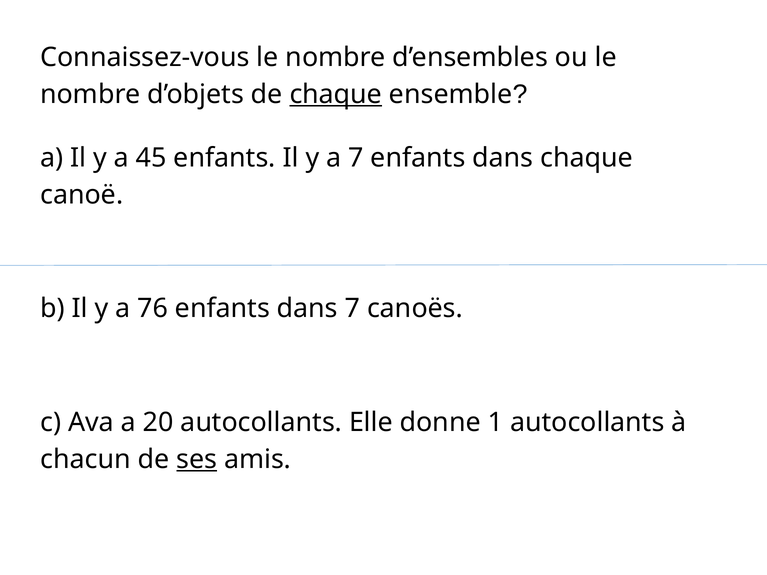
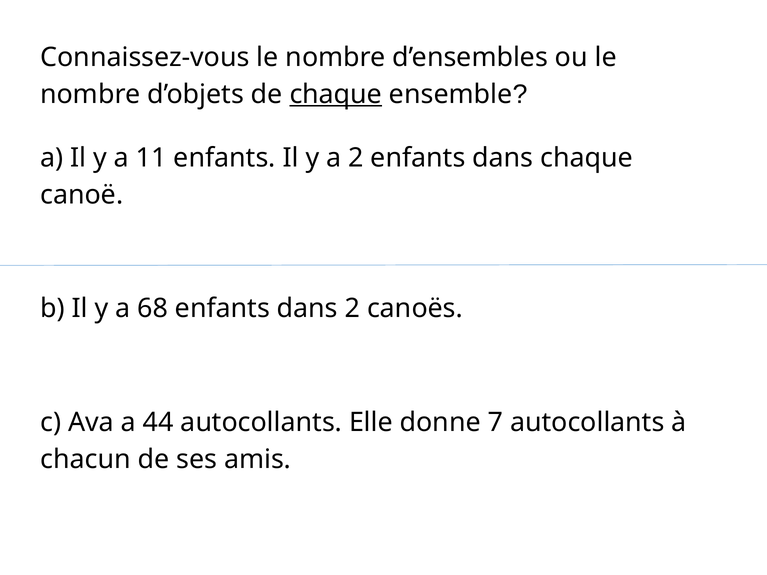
45: 45 -> 11
a 7: 7 -> 2
76: 76 -> 68
dans 7: 7 -> 2
20: 20 -> 44
1: 1 -> 7
ses underline: present -> none
